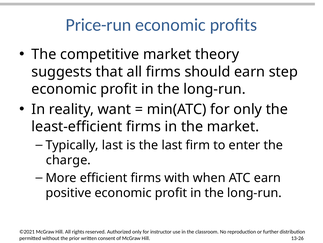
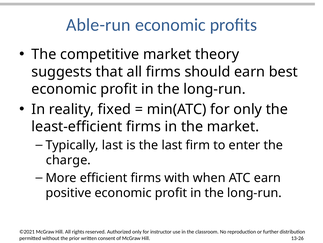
Price-run: Price-run -> Able-run
step: step -> best
want: want -> fixed
